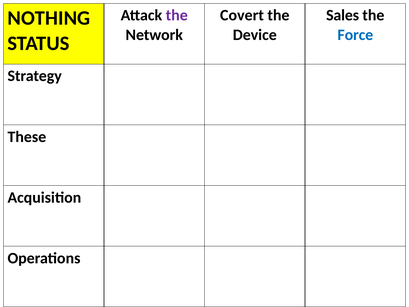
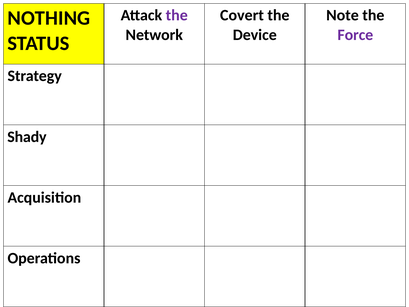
Sales: Sales -> Note
Force colour: blue -> purple
These: These -> Shady
